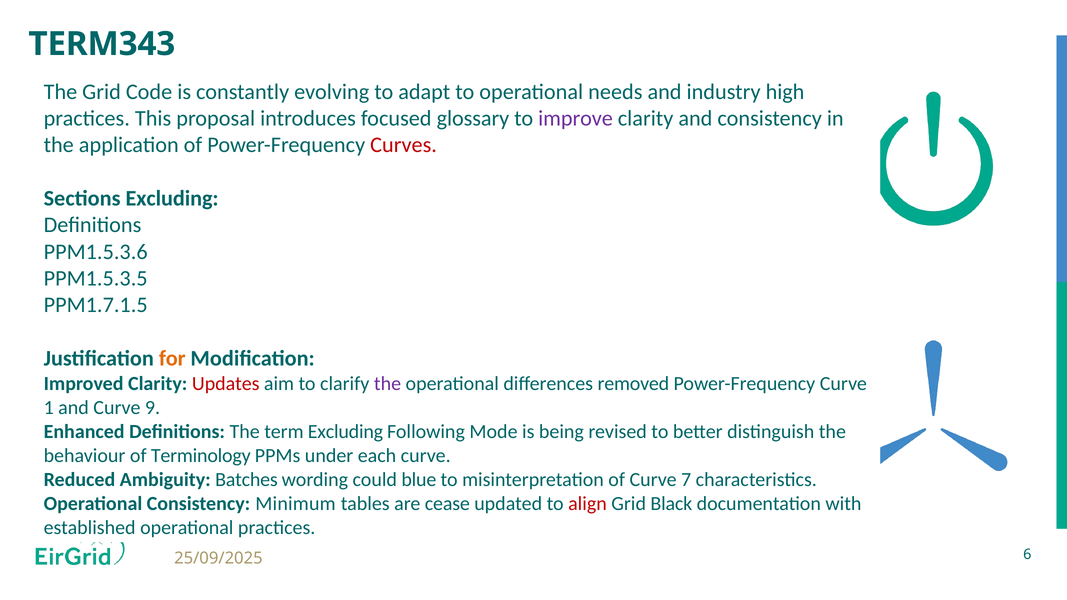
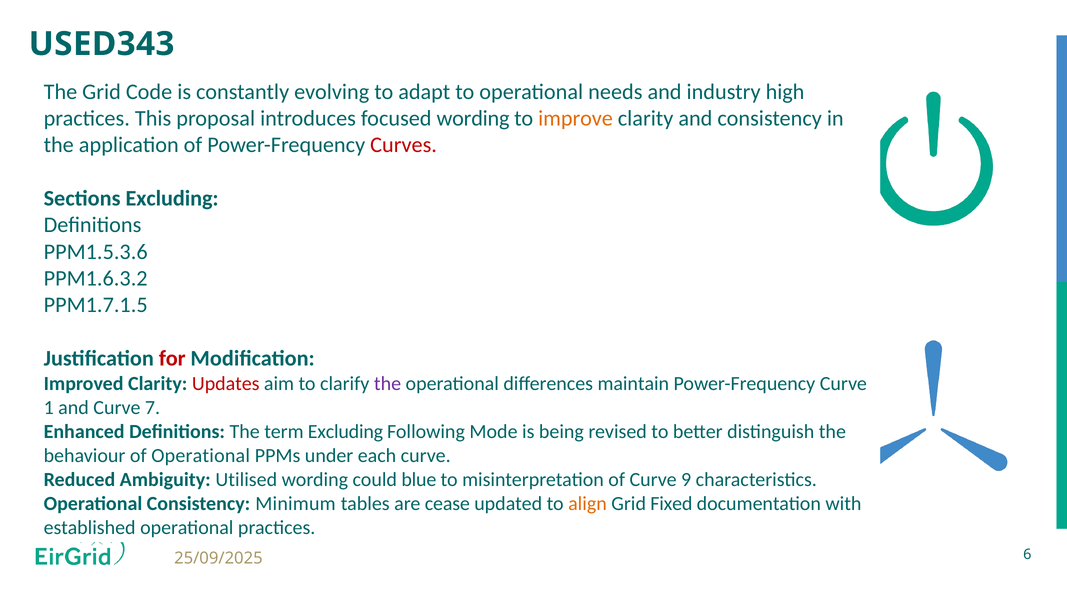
TERM343: TERM343 -> USED343
focused glossary: glossary -> wording
improve colour: purple -> orange
PPM1.5.3.5: PPM1.5.3.5 -> PPM1.6.3.2
for colour: orange -> red
removed: removed -> maintain
9: 9 -> 7
of Terminology: Terminology -> Operational
Batches: Batches -> Utilised
7: 7 -> 9
align colour: red -> orange
Black: Black -> Fixed
